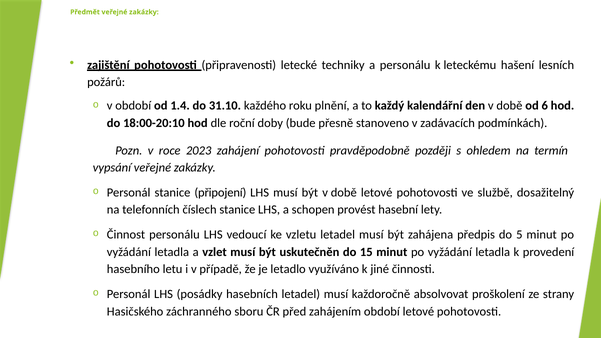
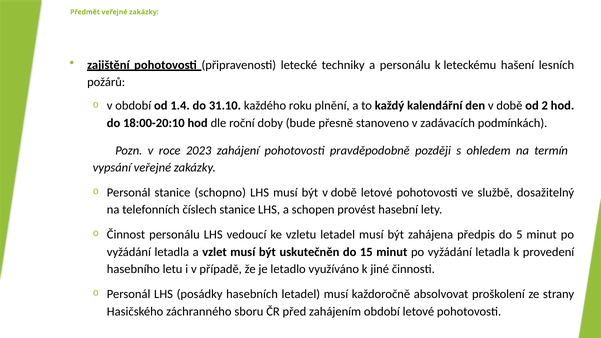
6: 6 -> 2
připojení: připojení -> schopno
